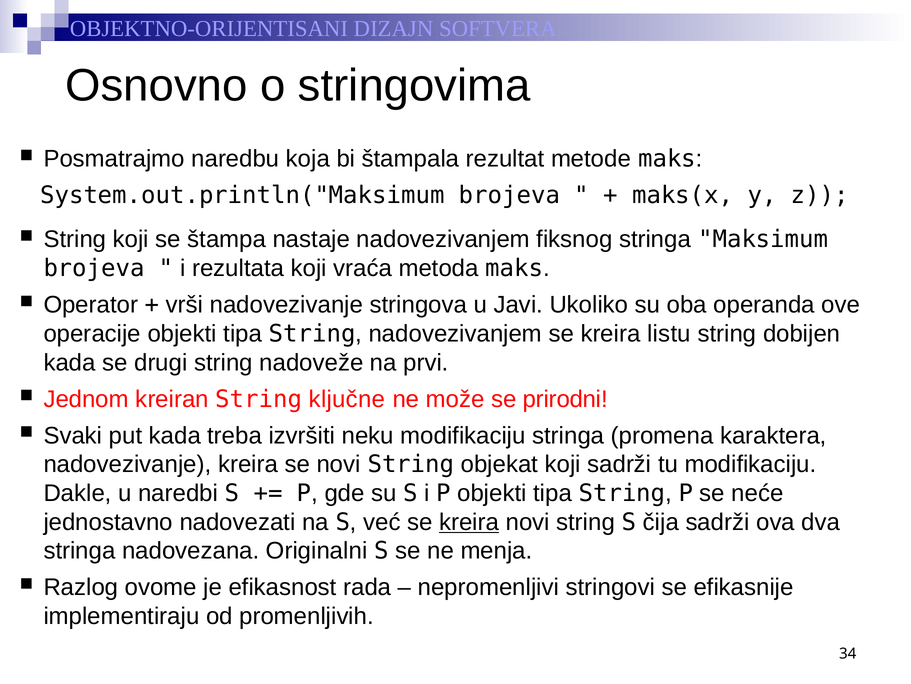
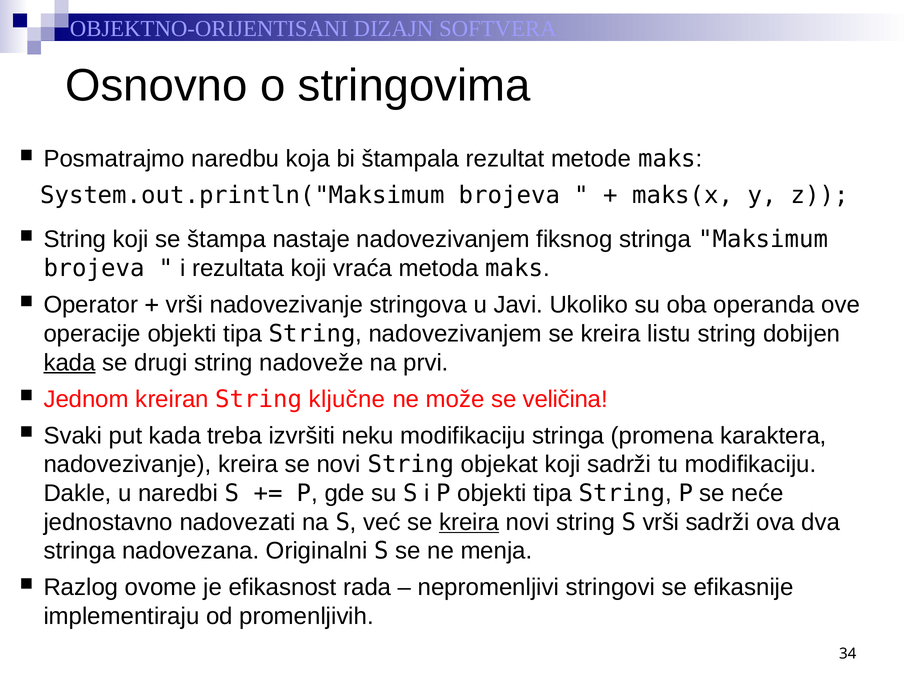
kada at (70, 362) underline: none -> present
prirodni: prirodni -> veličina
S čija: čija -> vrši
